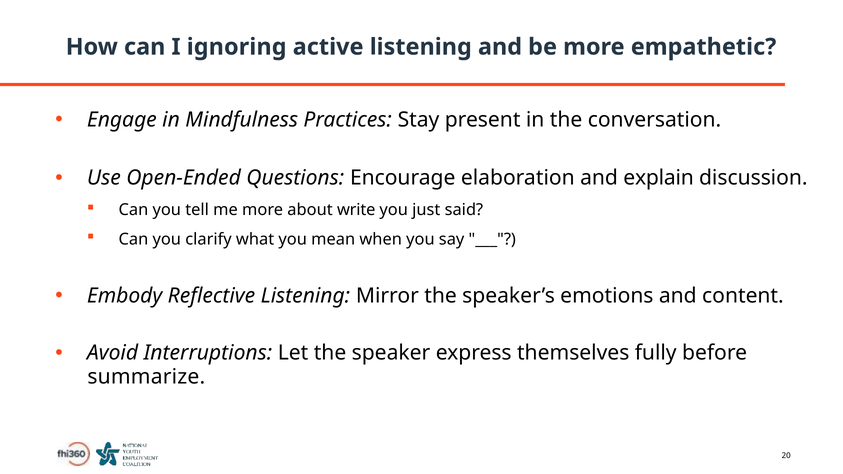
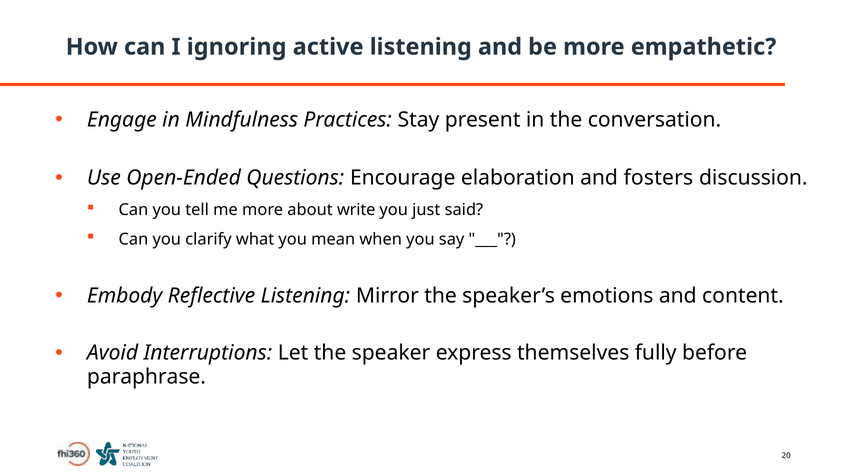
explain: explain -> fosters
summarize: summarize -> paraphrase
